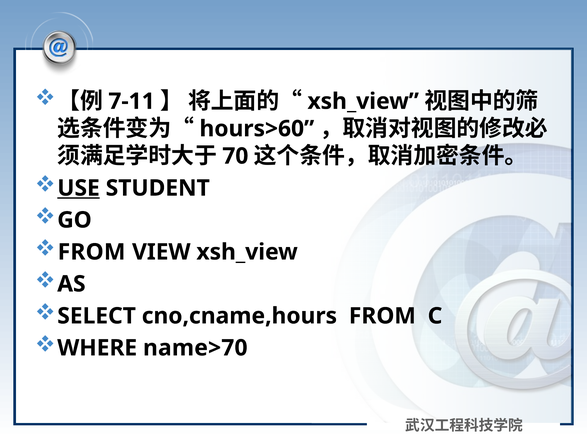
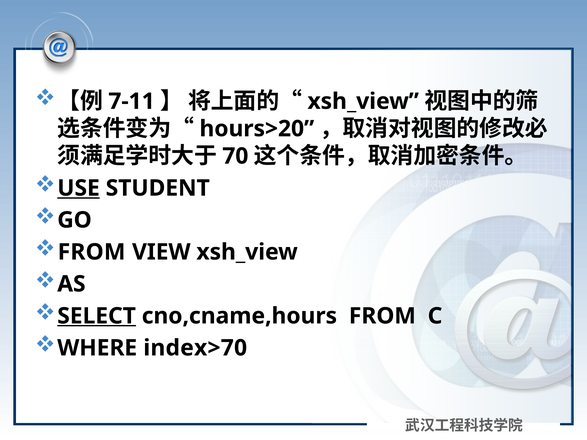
hours>60: hours>60 -> hours>20
SELECT underline: none -> present
name>70: name>70 -> index>70
